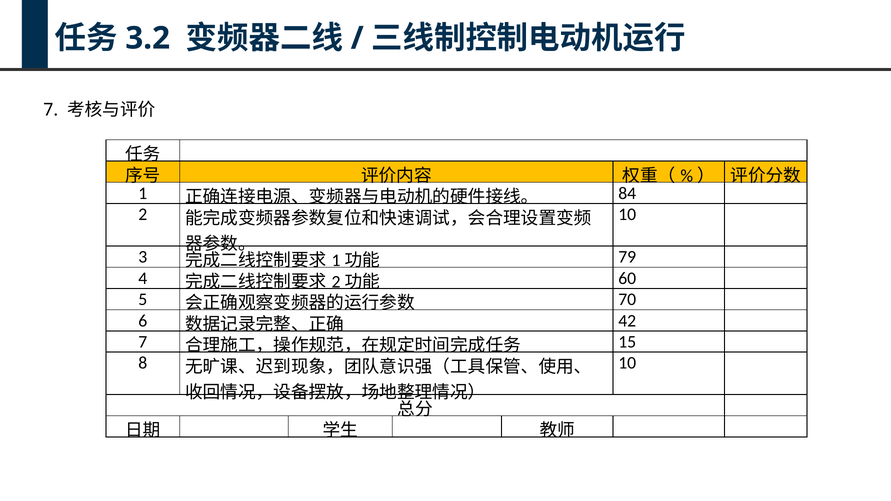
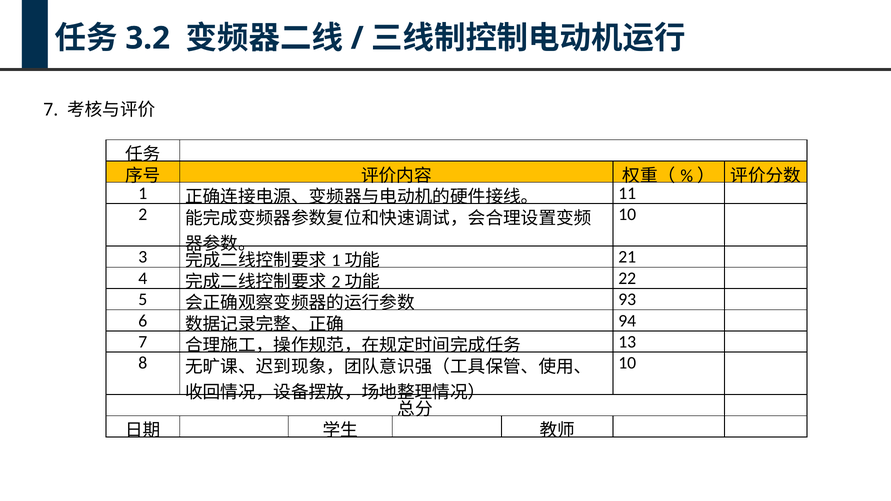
84: 84 -> 11
79: 79 -> 21
60: 60 -> 22
70: 70 -> 93
42: 42 -> 94
15: 15 -> 13
